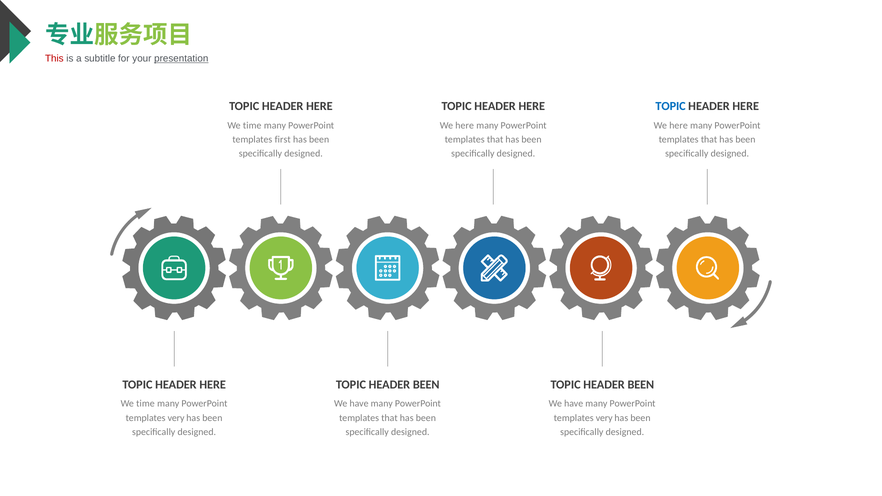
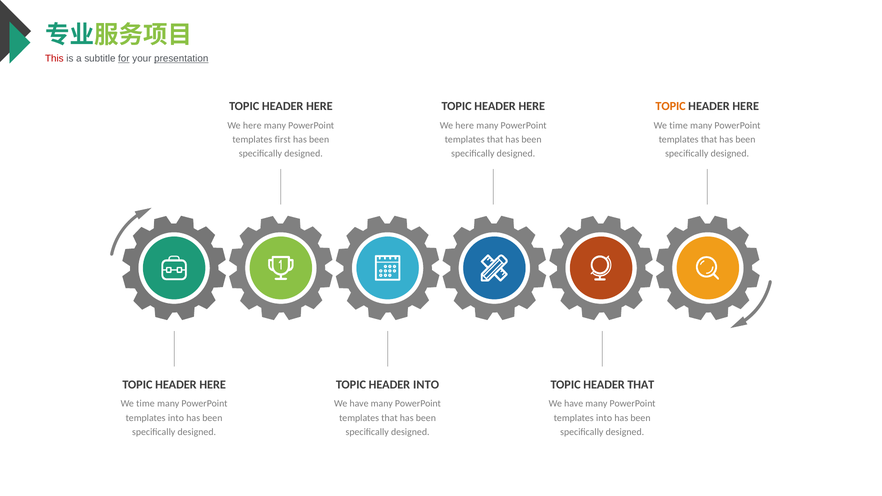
for underline: none -> present
TOPIC at (671, 106) colour: blue -> orange
time at (252, 125): time -> here
here at (679, 125): here -> time
BEEN at (426, 385): BEEN -> INTO
BEEN at (641, 385): BEEN -> THAT
very at (176, 418): very -> into
very at (604, 418): very -> into
